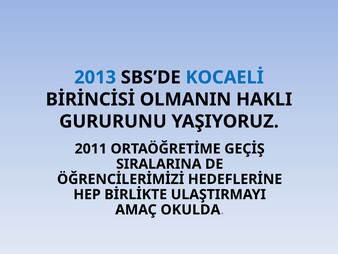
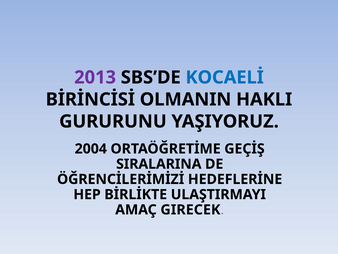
2013 colour: blue -> purple
2011: 2011 -> 2004
OKULDA: OKULDA -> GIRECEK
